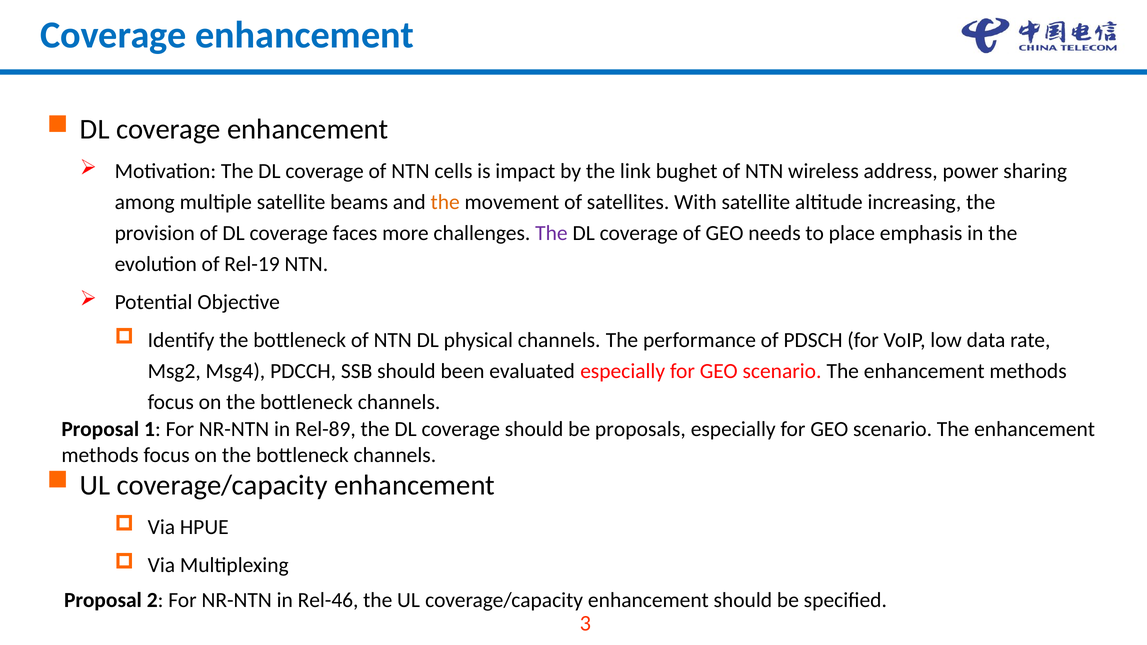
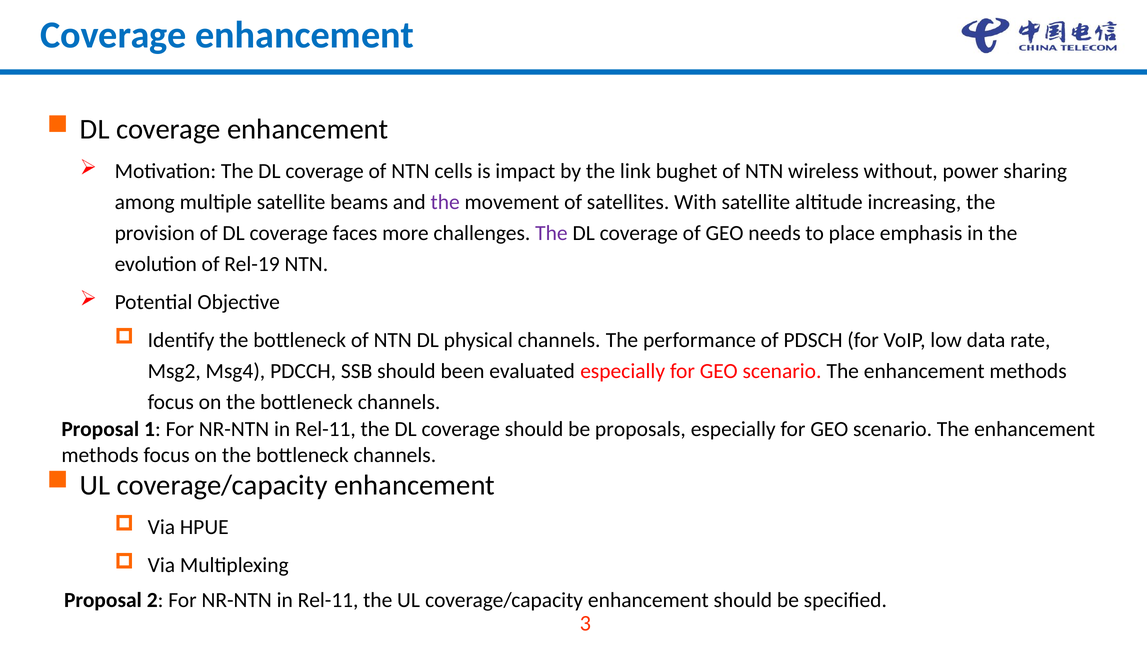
address: address -> without
the at (445, 202) colour: orange -> purple
Rel-89 at (325, 429): Rel-89 -> Rel-11
Rel-46 at (328, 600): Rel-46 -> Rel-11
